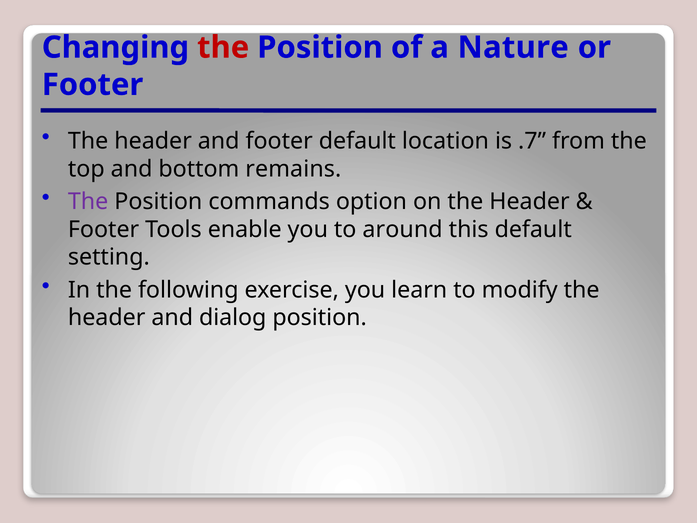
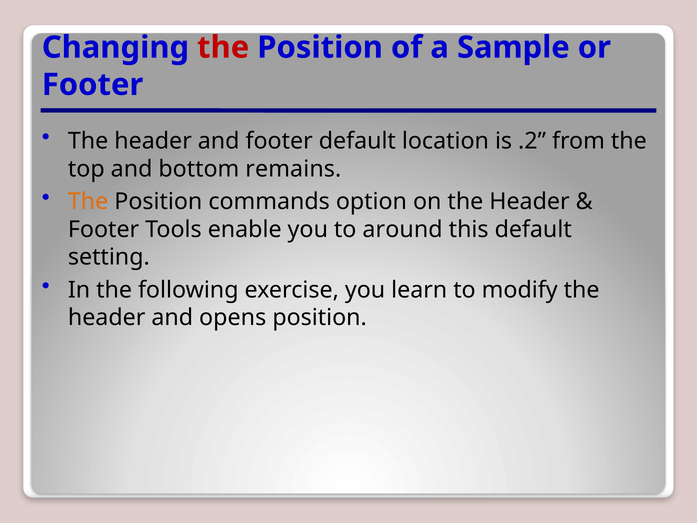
Nature: Nature -> Sample
.7: .7 -> .2
The at (88, 201) colour: purple -> orange
dialog: dialog -> opens
